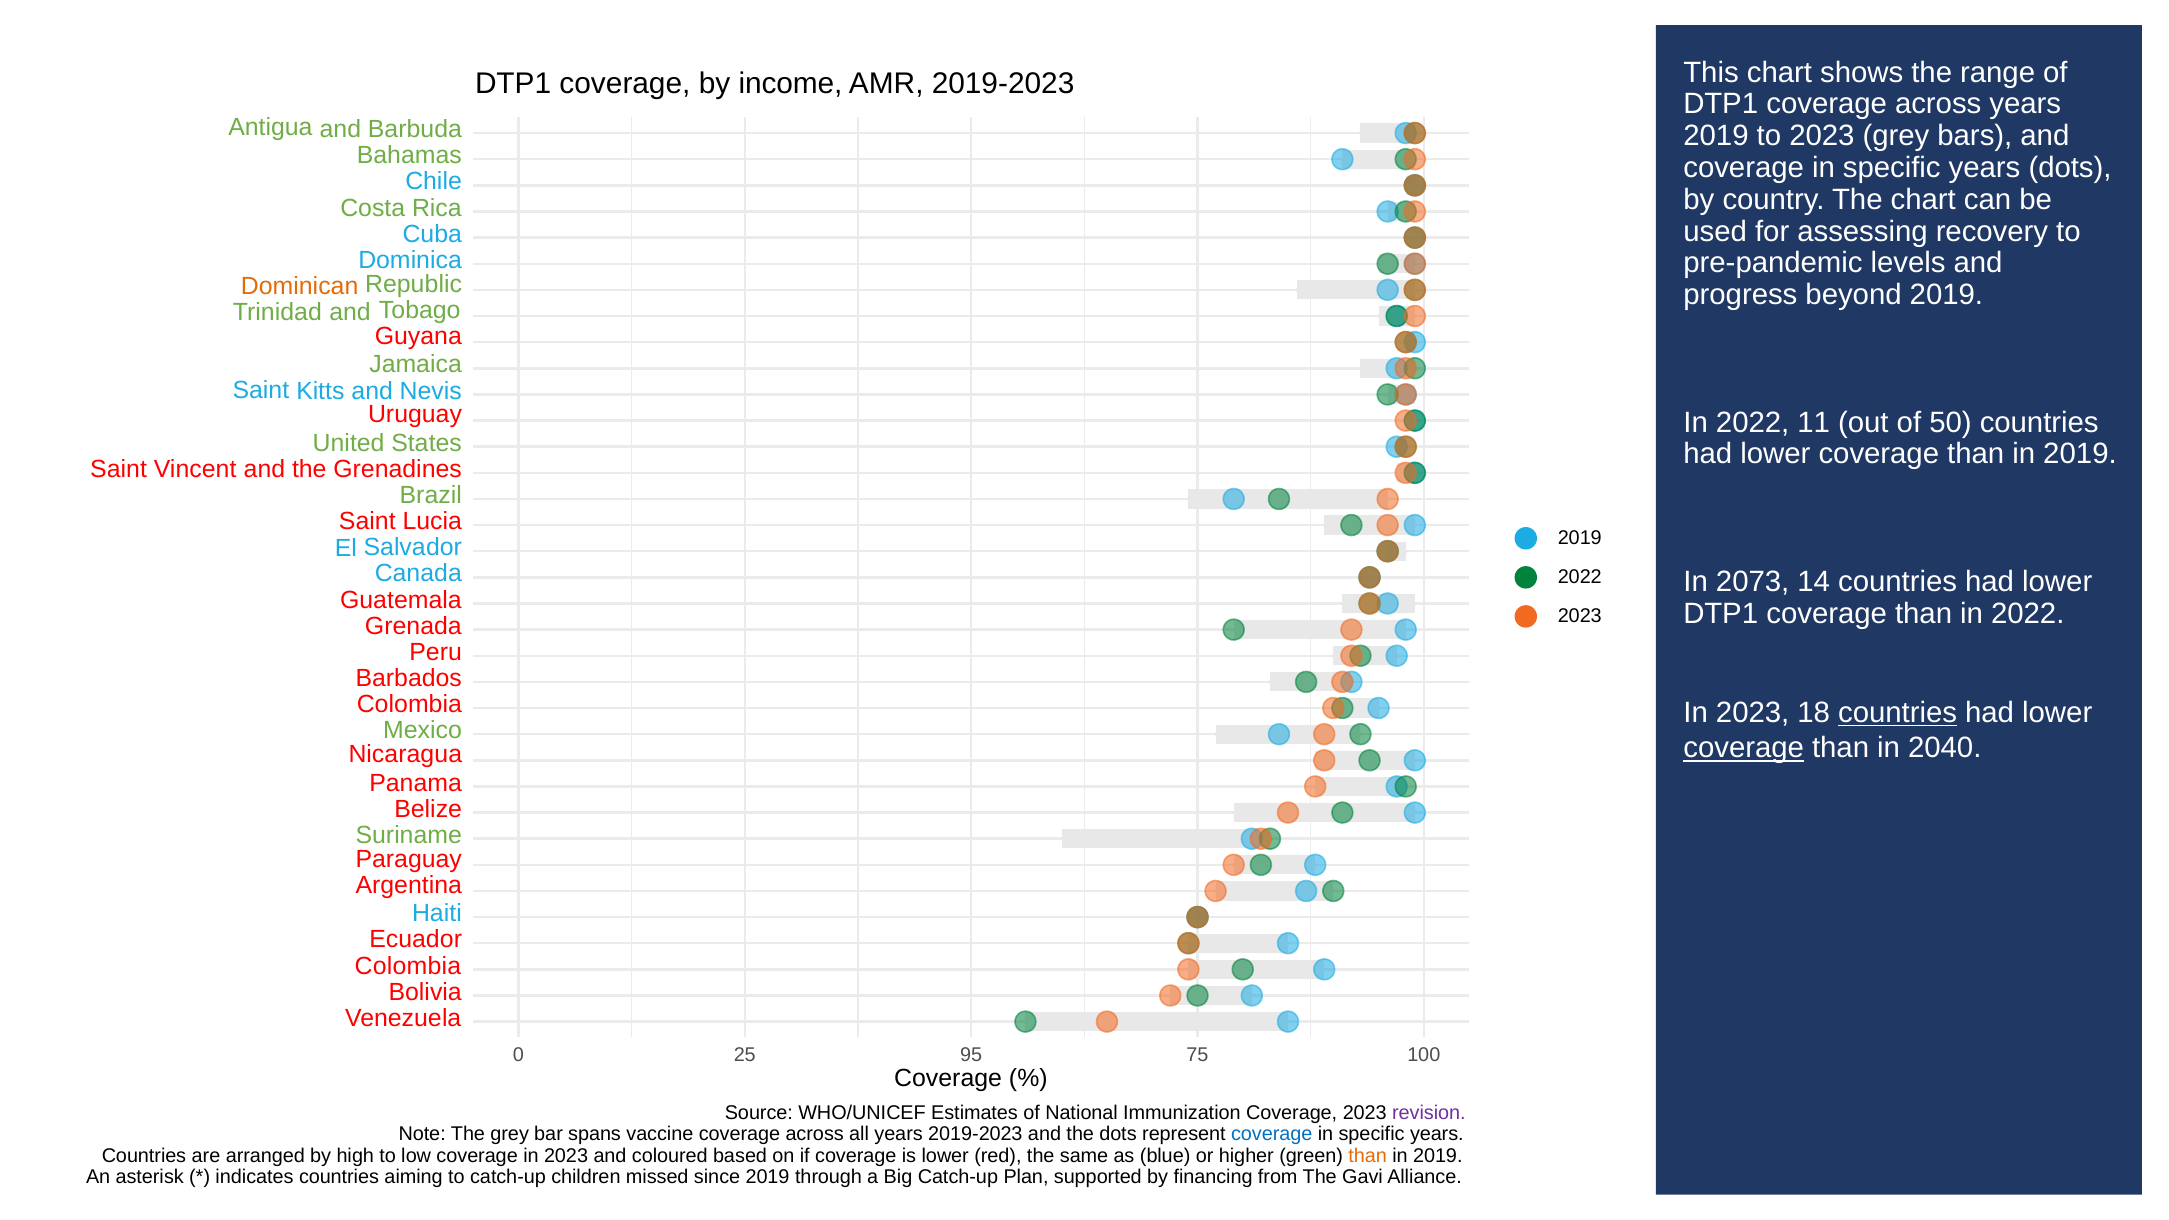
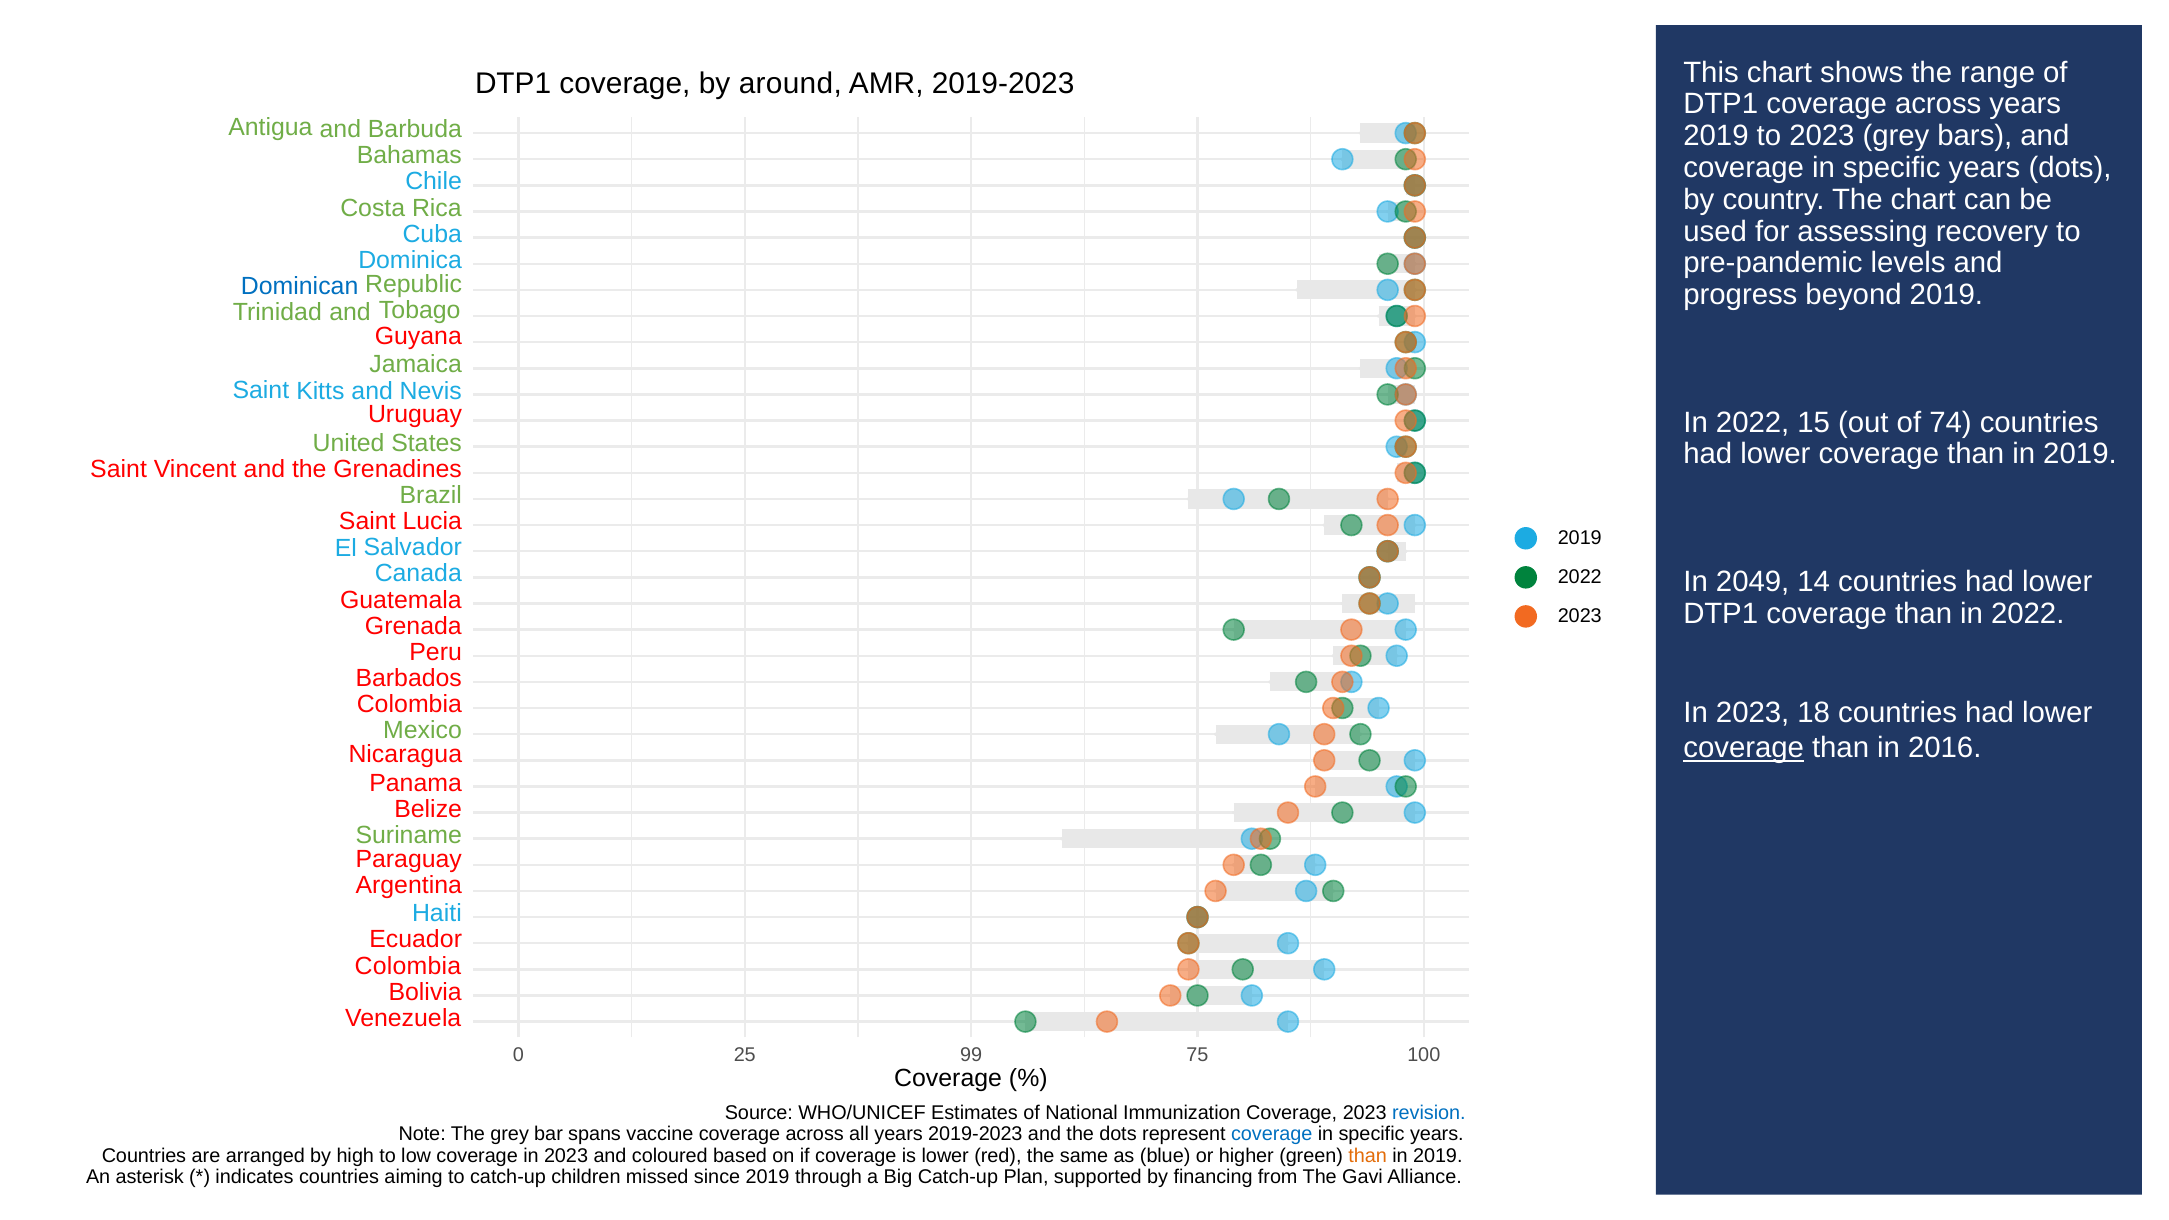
income: income -> around
Dominican colour: orange -> blue
11: 11 -> 15
50: 50 -> 74
2073: 2073 -> 2049
countries at (1898, 713) underline: present -> none
2040: 2040 -> 2016
95: 95 -> 99
revision at (1429, 1113) colour: purple -> blue
